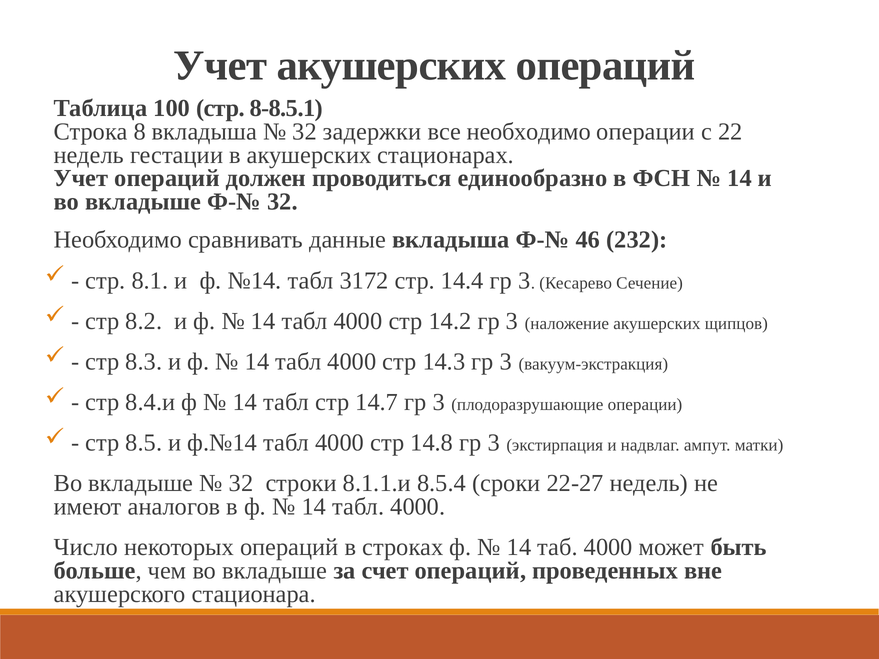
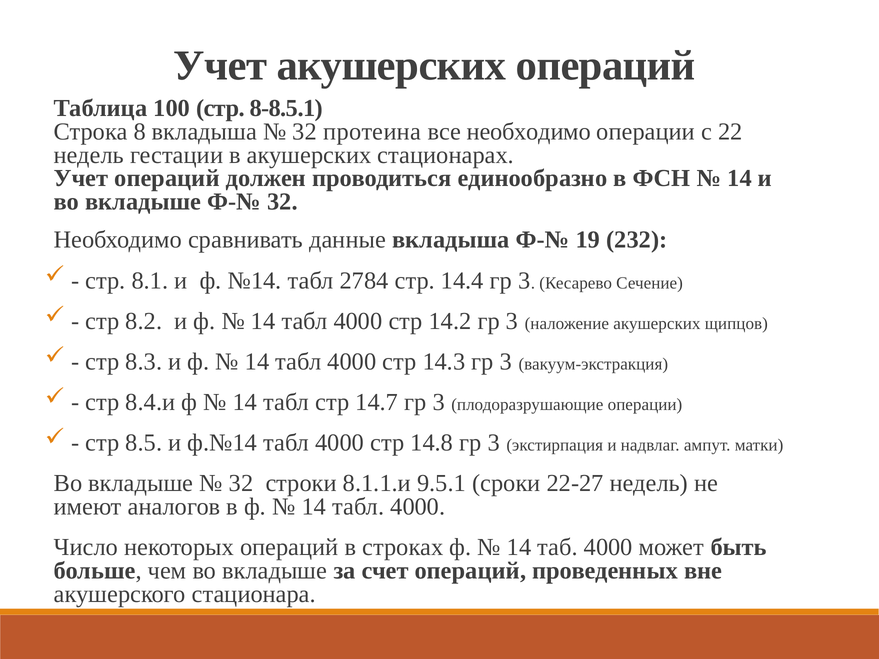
задержки: задержки -> протеина
46: 46 -> 19
3172: 3172 -> 2784
8.5.4: 8.5.4 -> 9.5.1
